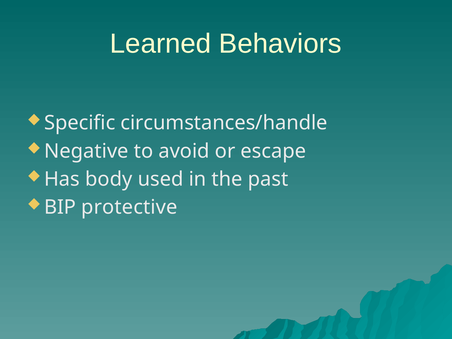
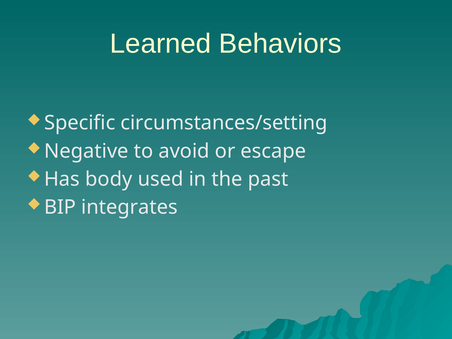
circumstances/handle: circumstances/handle -> circumstances/setting
protective: protective -> integrates
